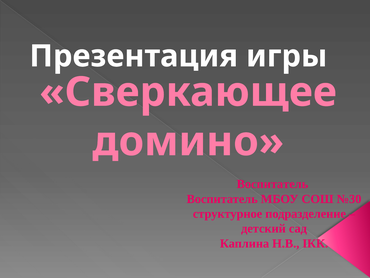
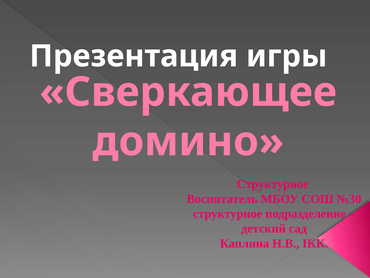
Воспитатель at (273, 184): Воспитатель -> Структурное
